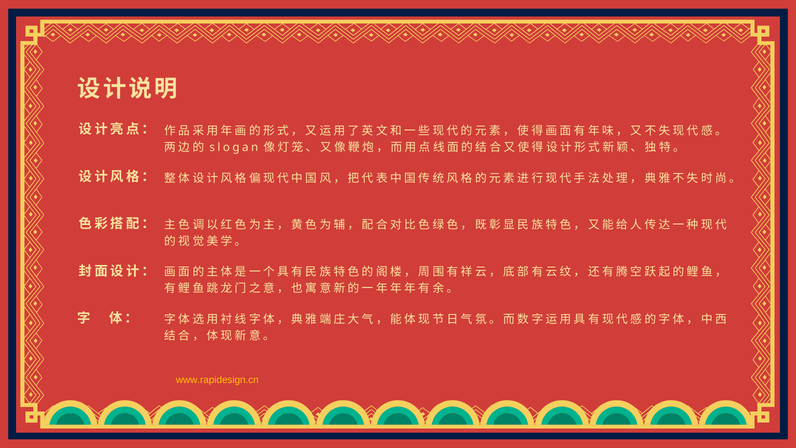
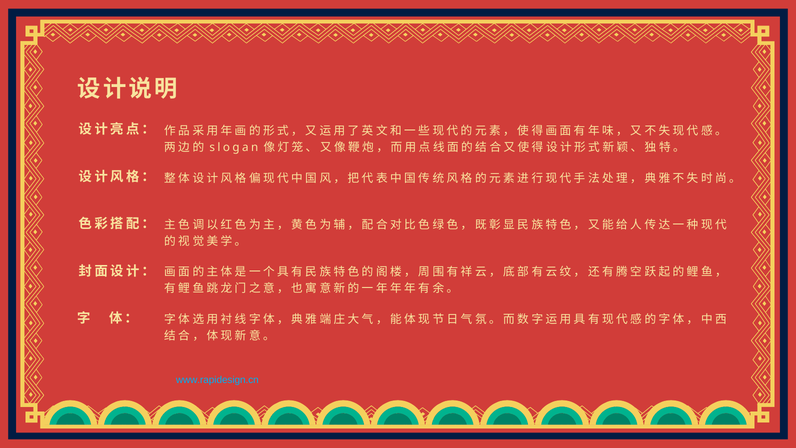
www.rapidesign.cn colour: yellow -> light blue
